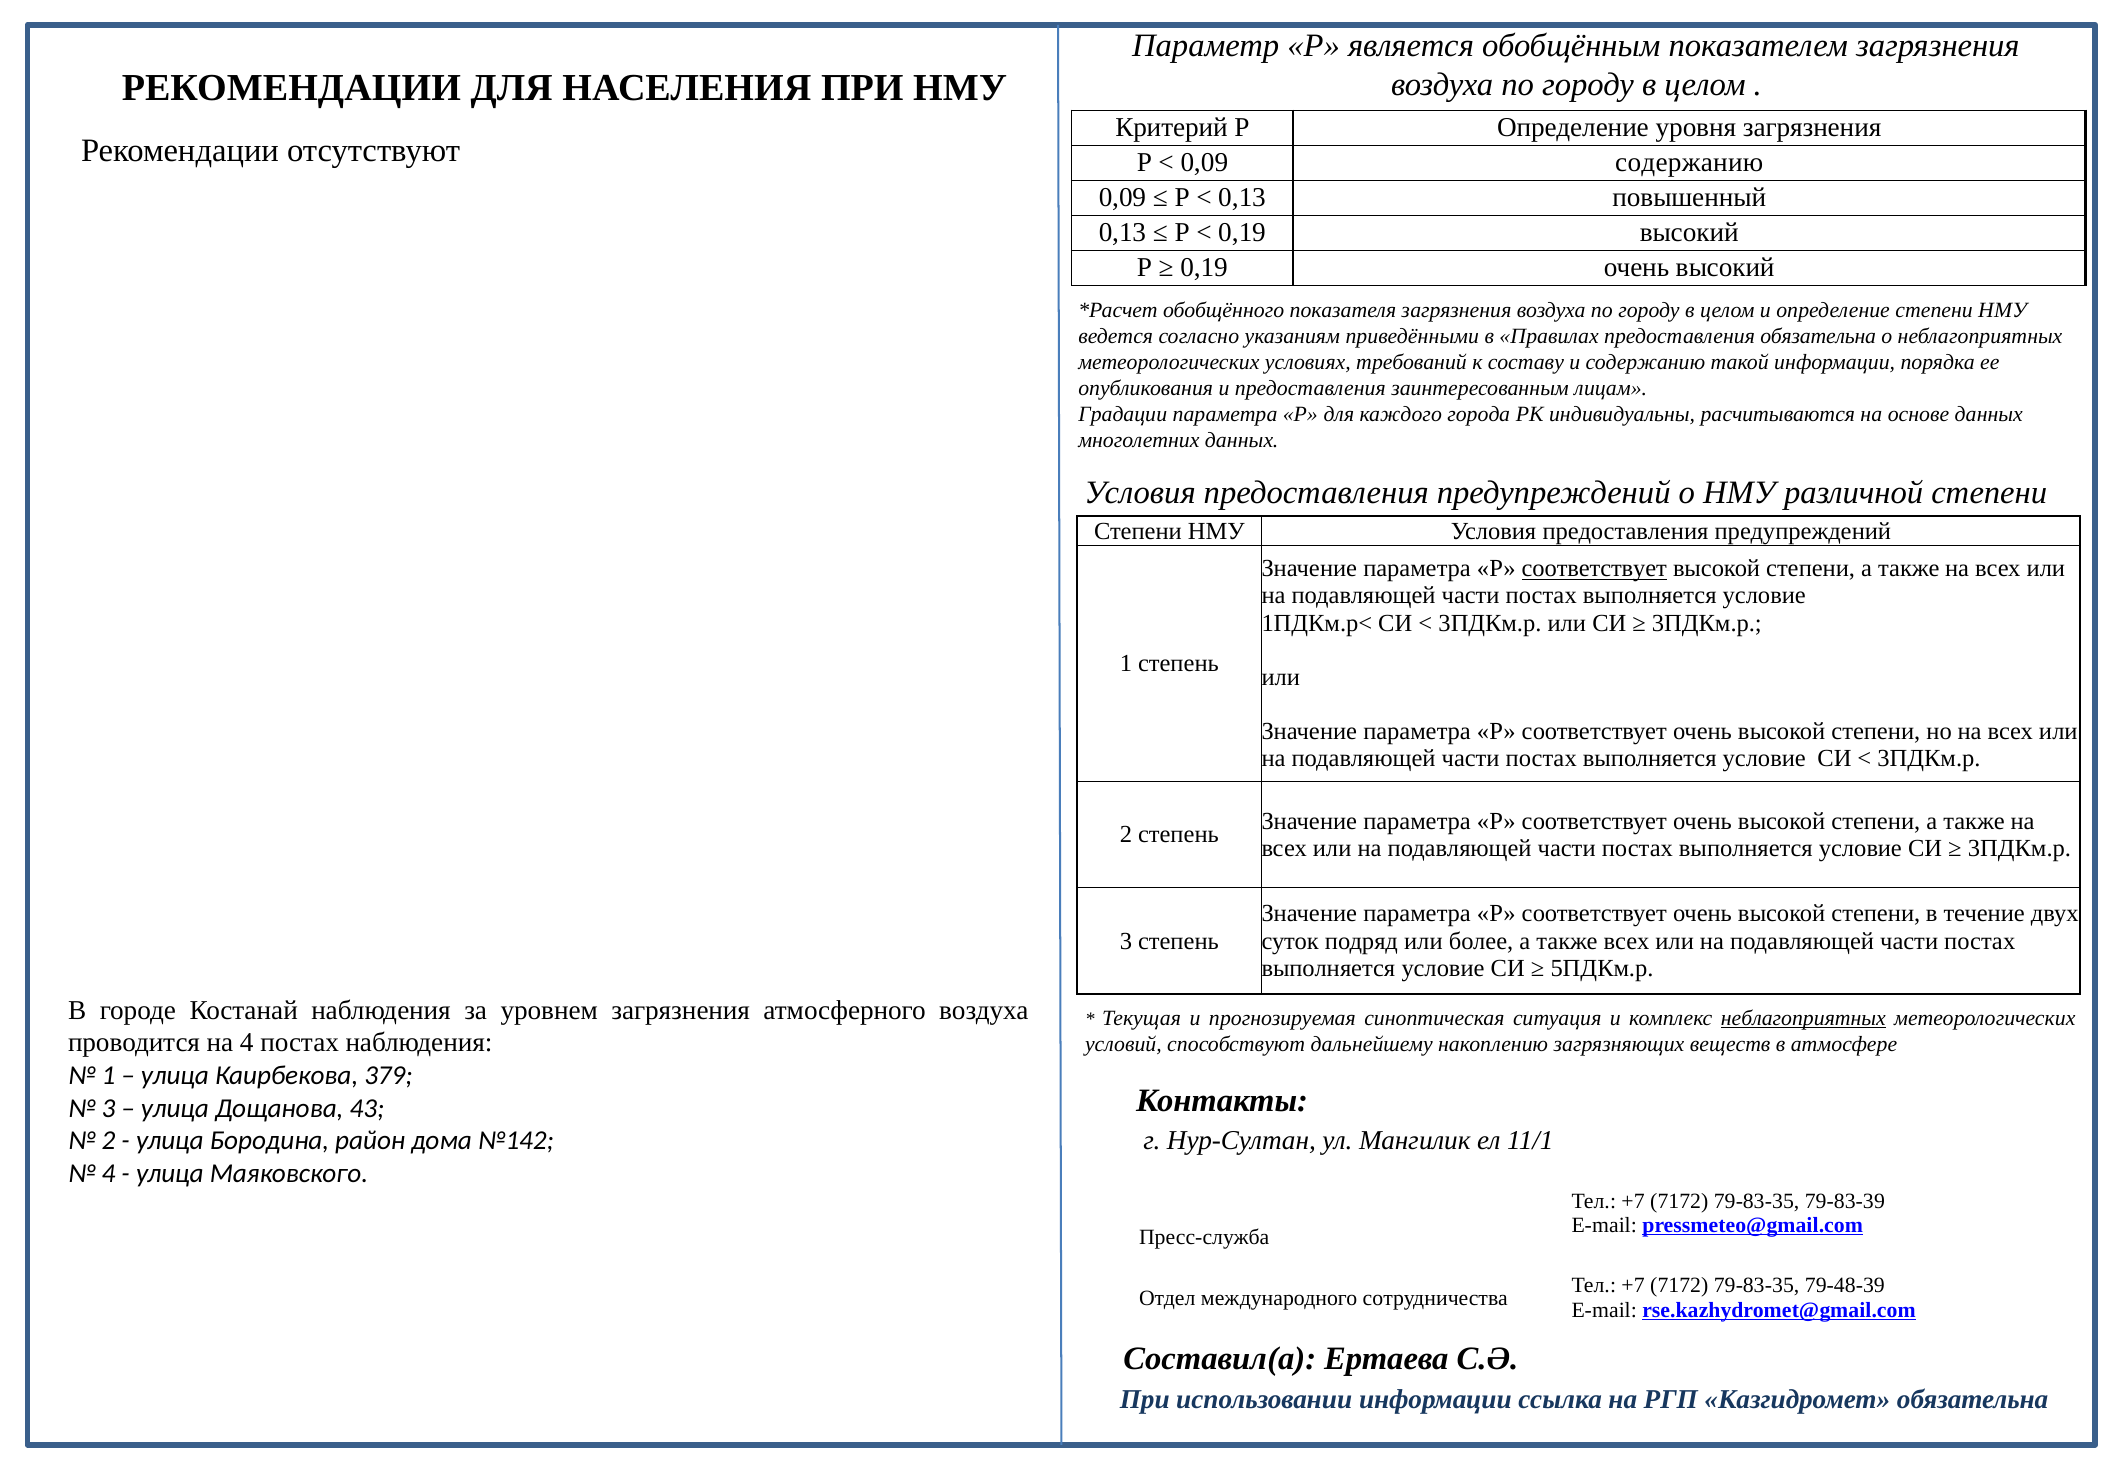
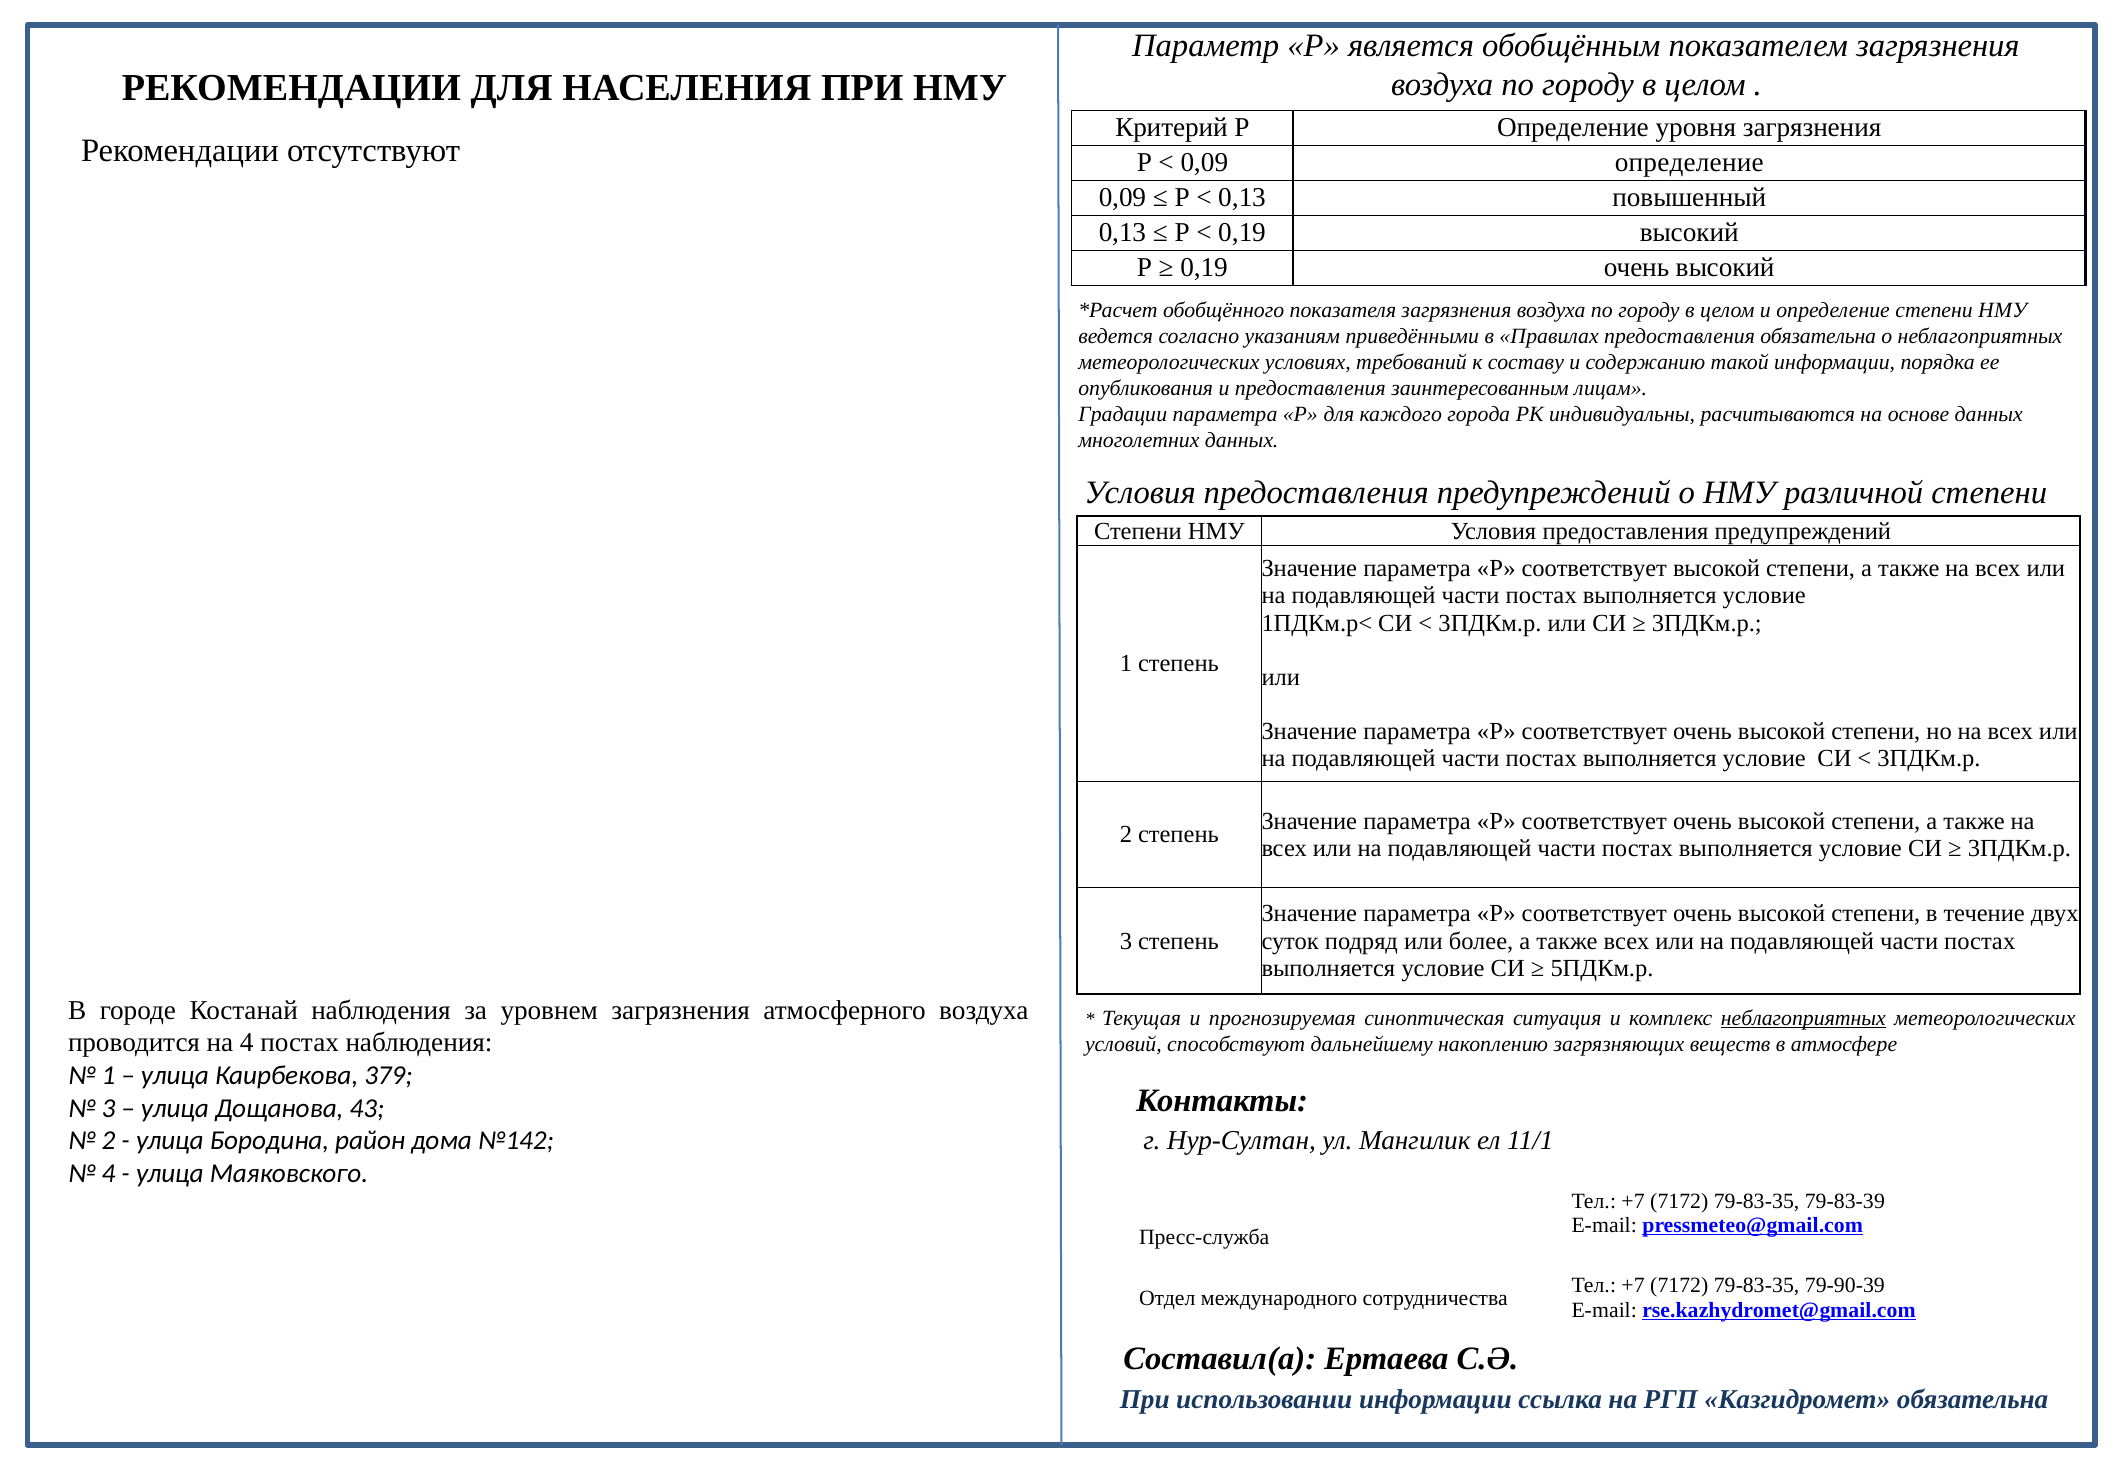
0,09 содержанию: содержанию -> определение
соответствует at (1594, 569) underline: present -> none
79-48-39: 79-48-39 -> 79-90-39
